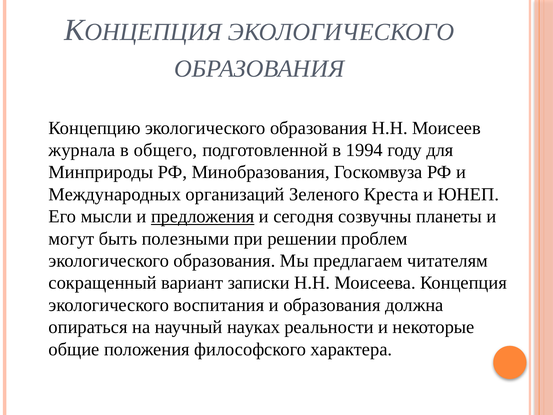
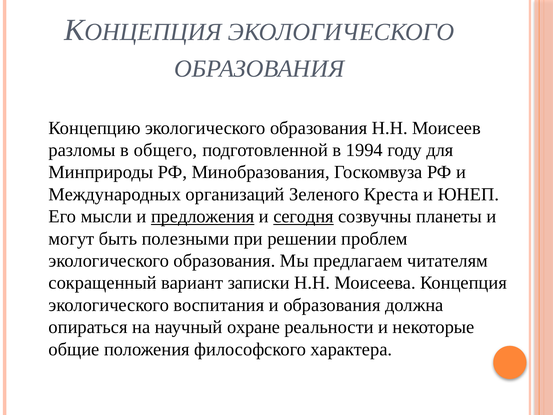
журнала: журнала -> разломы
сегодня underline: none -> present
науках: науках -> охране
